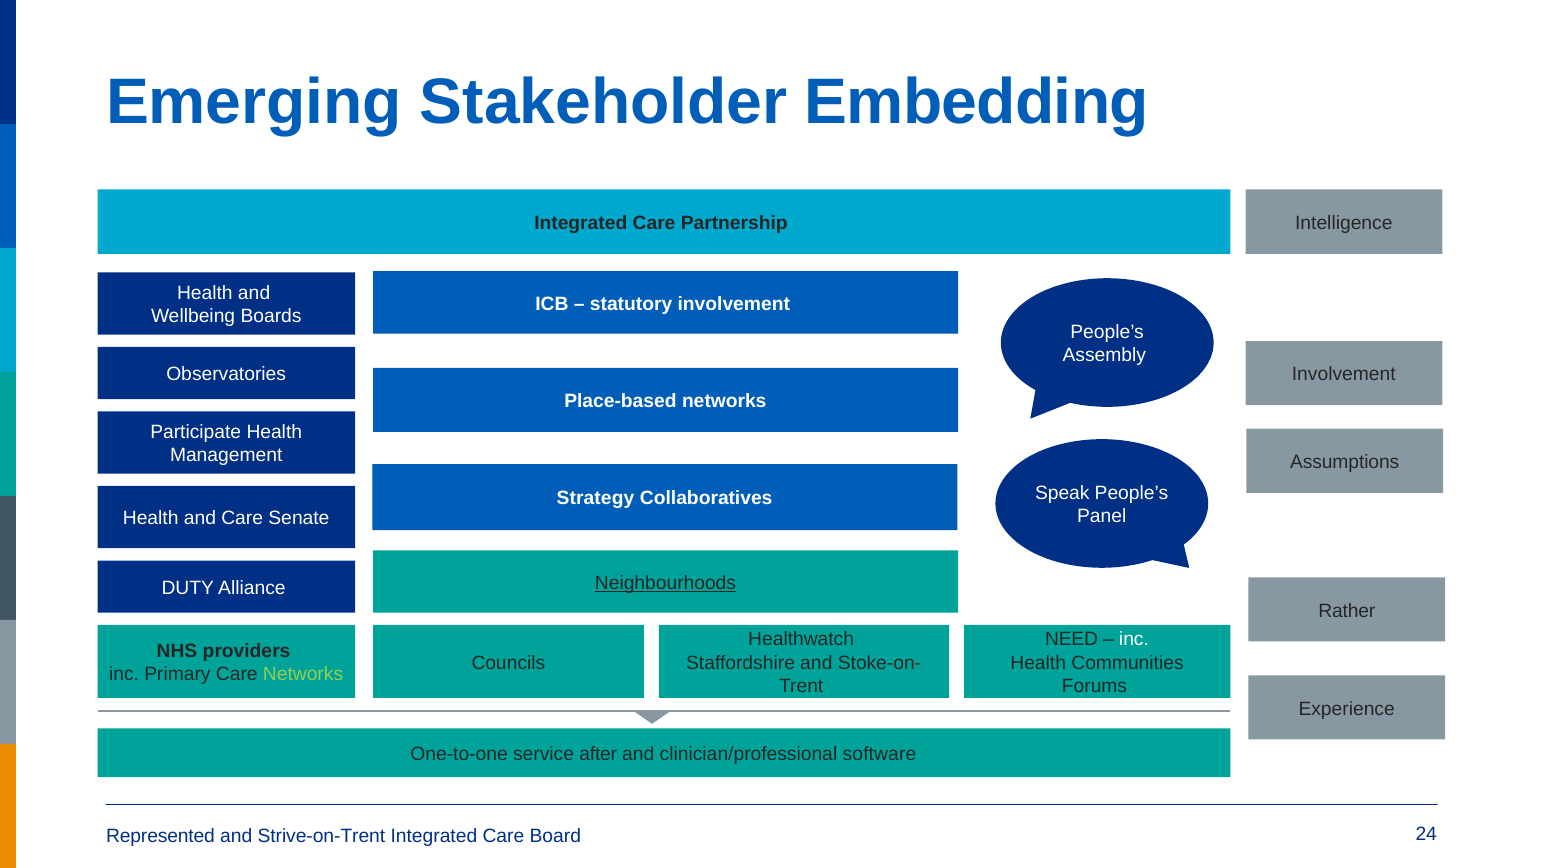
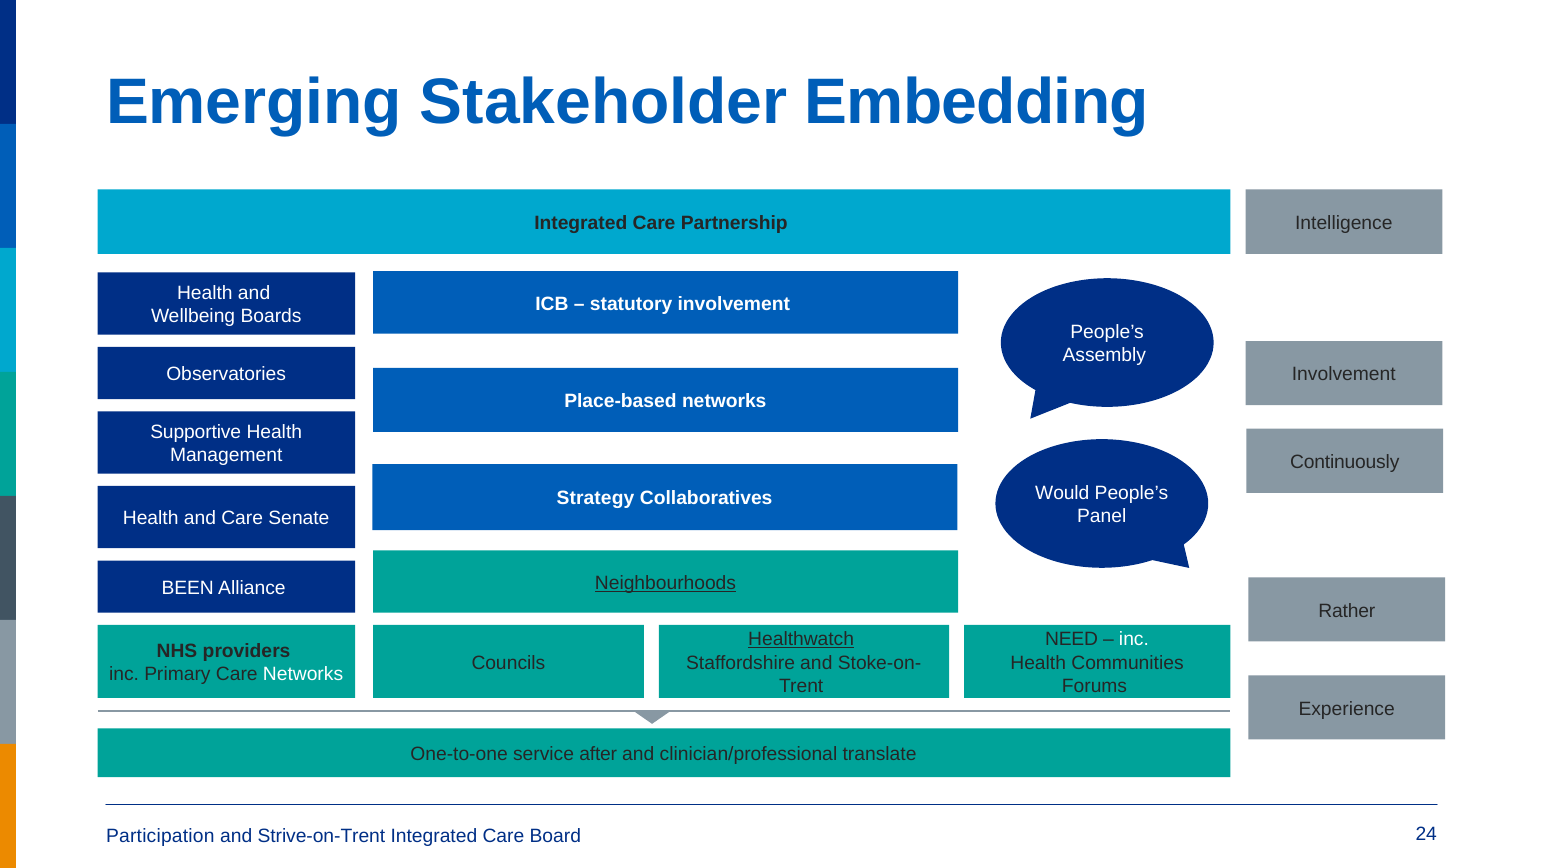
Participate: Participate -> Supportive
Assumptions: Assumptions -> Continuously
Speak: Speak -> Would
DUTY: DUTY -> BEEN
Healthwatch underline: none -> present
Networks at (303, 674) colour: light green -> white
software: software -> translate
Represented: Represented -> Participation
